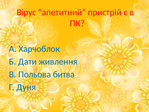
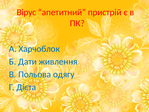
битва: битва -> одягу
Дуня: Дуня -> Дієта
